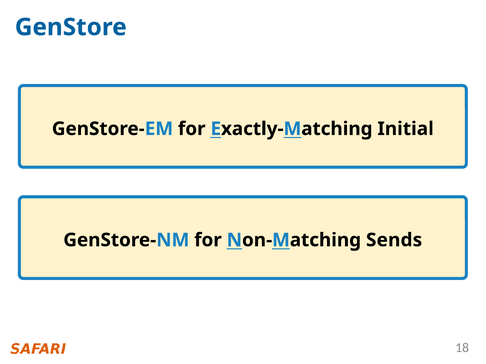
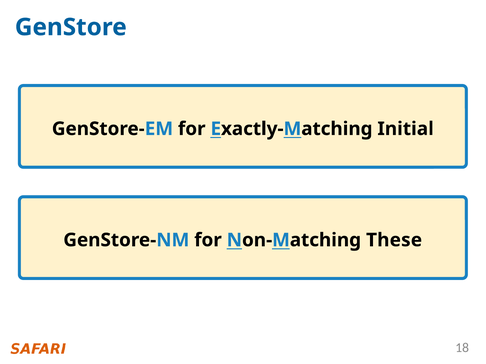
Sends: Sends -> These
